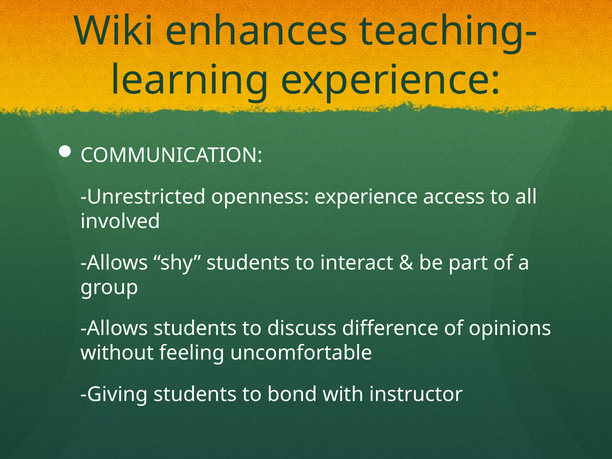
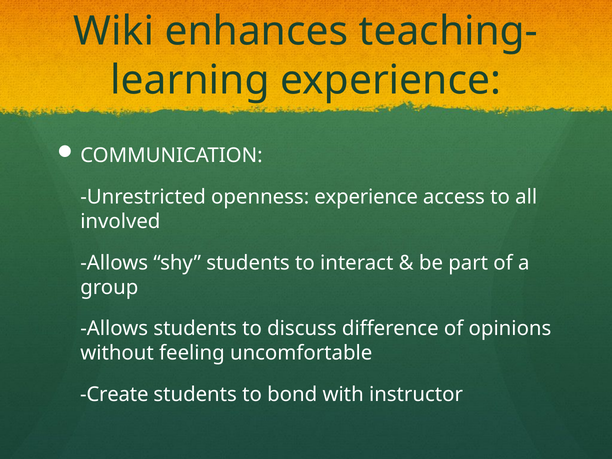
Giving: Giving -> Create
